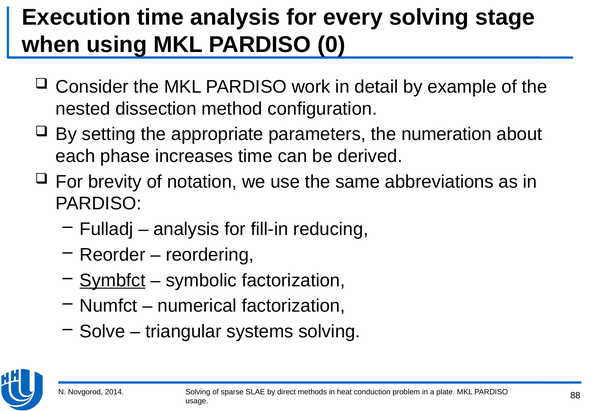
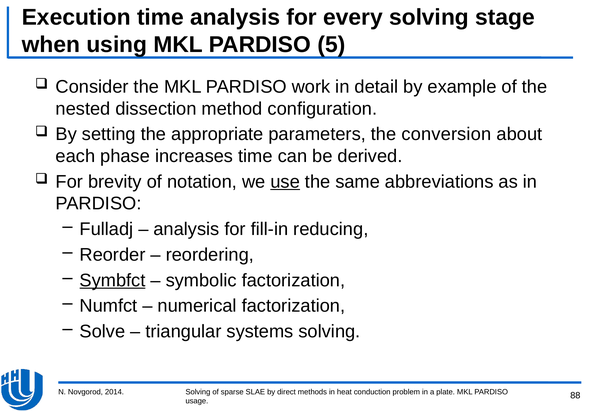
0: 0 -> 5
numeration: numeration -> conversion
use underline: none -> present
